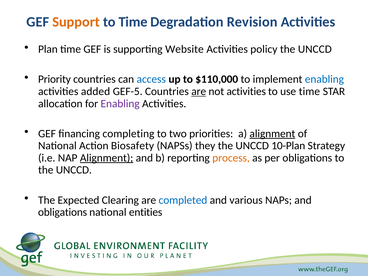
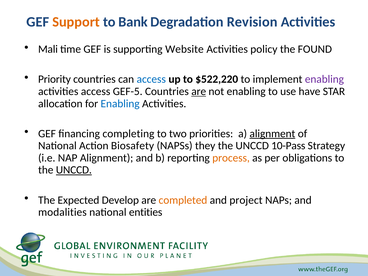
to Time: Time -> Bank
Plan: Plan -> Mali
UNCCD at (315, 49): UNCCD -> FOUND
$110,000: $110,000 -> $522,220
enabling at (324, 79) colour: blue -> purple
activities added: added -> access
not activities: activities -> enabling
use time: time -> have
Enabling at (120, 104) colour: purple -> blue
10-Plan: 10-Plan -> 10-Pass
Alignment at (107, 158) underline: present -> none
UNCCD at (74, 170) underline: none -> present
Clearing: Clearing -> Develop
completed colour: blue -> orange
various: various -> project
obligations at (63, 212): obligations -> modalities
